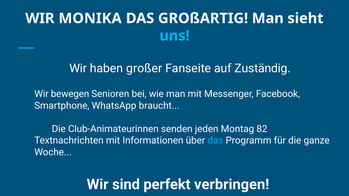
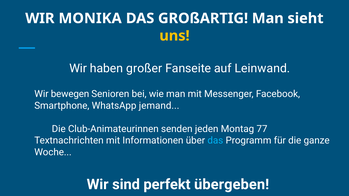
uns colour: light blue -> yellow
Zuständig: Zuständig -> Leinwand
braucht: braucht -> jemand
82: 82 -> 77
verbringen: verbringen -> übergeben
